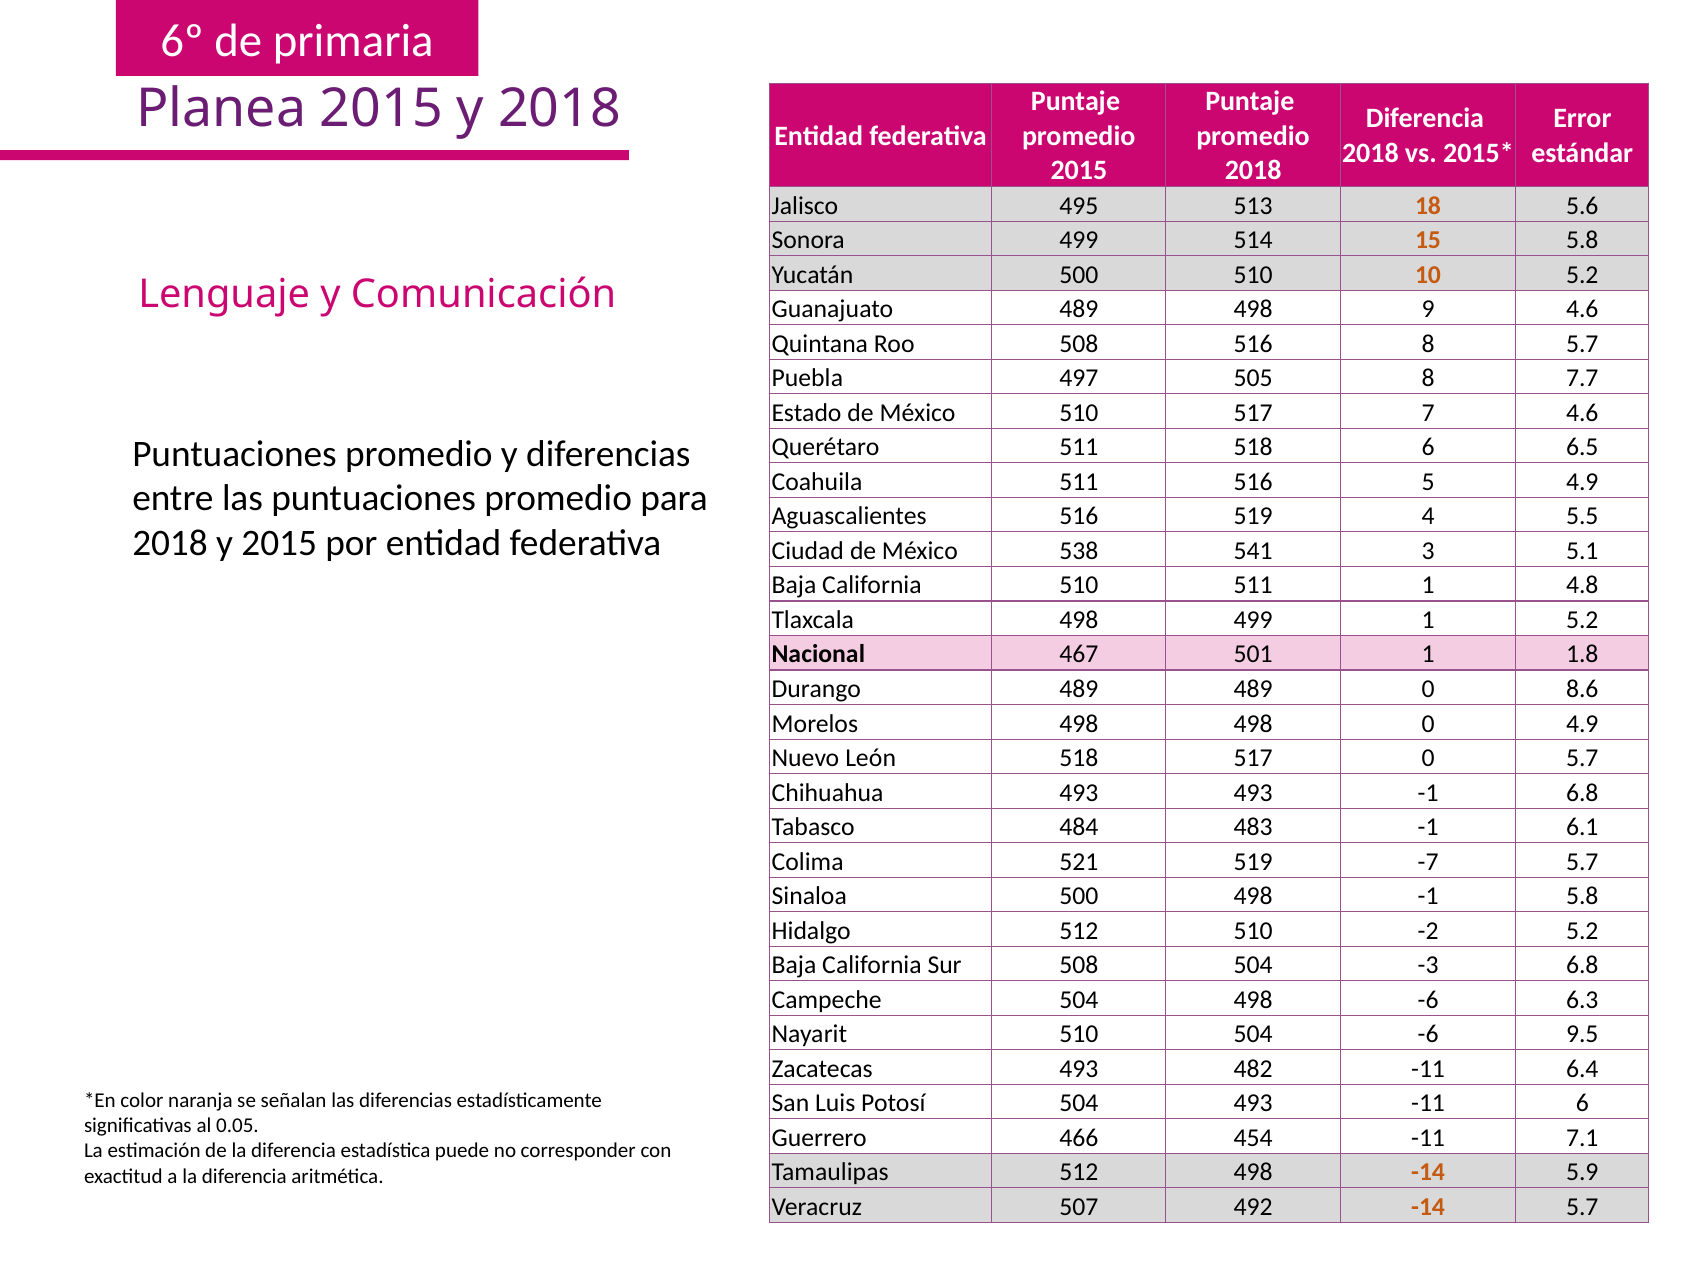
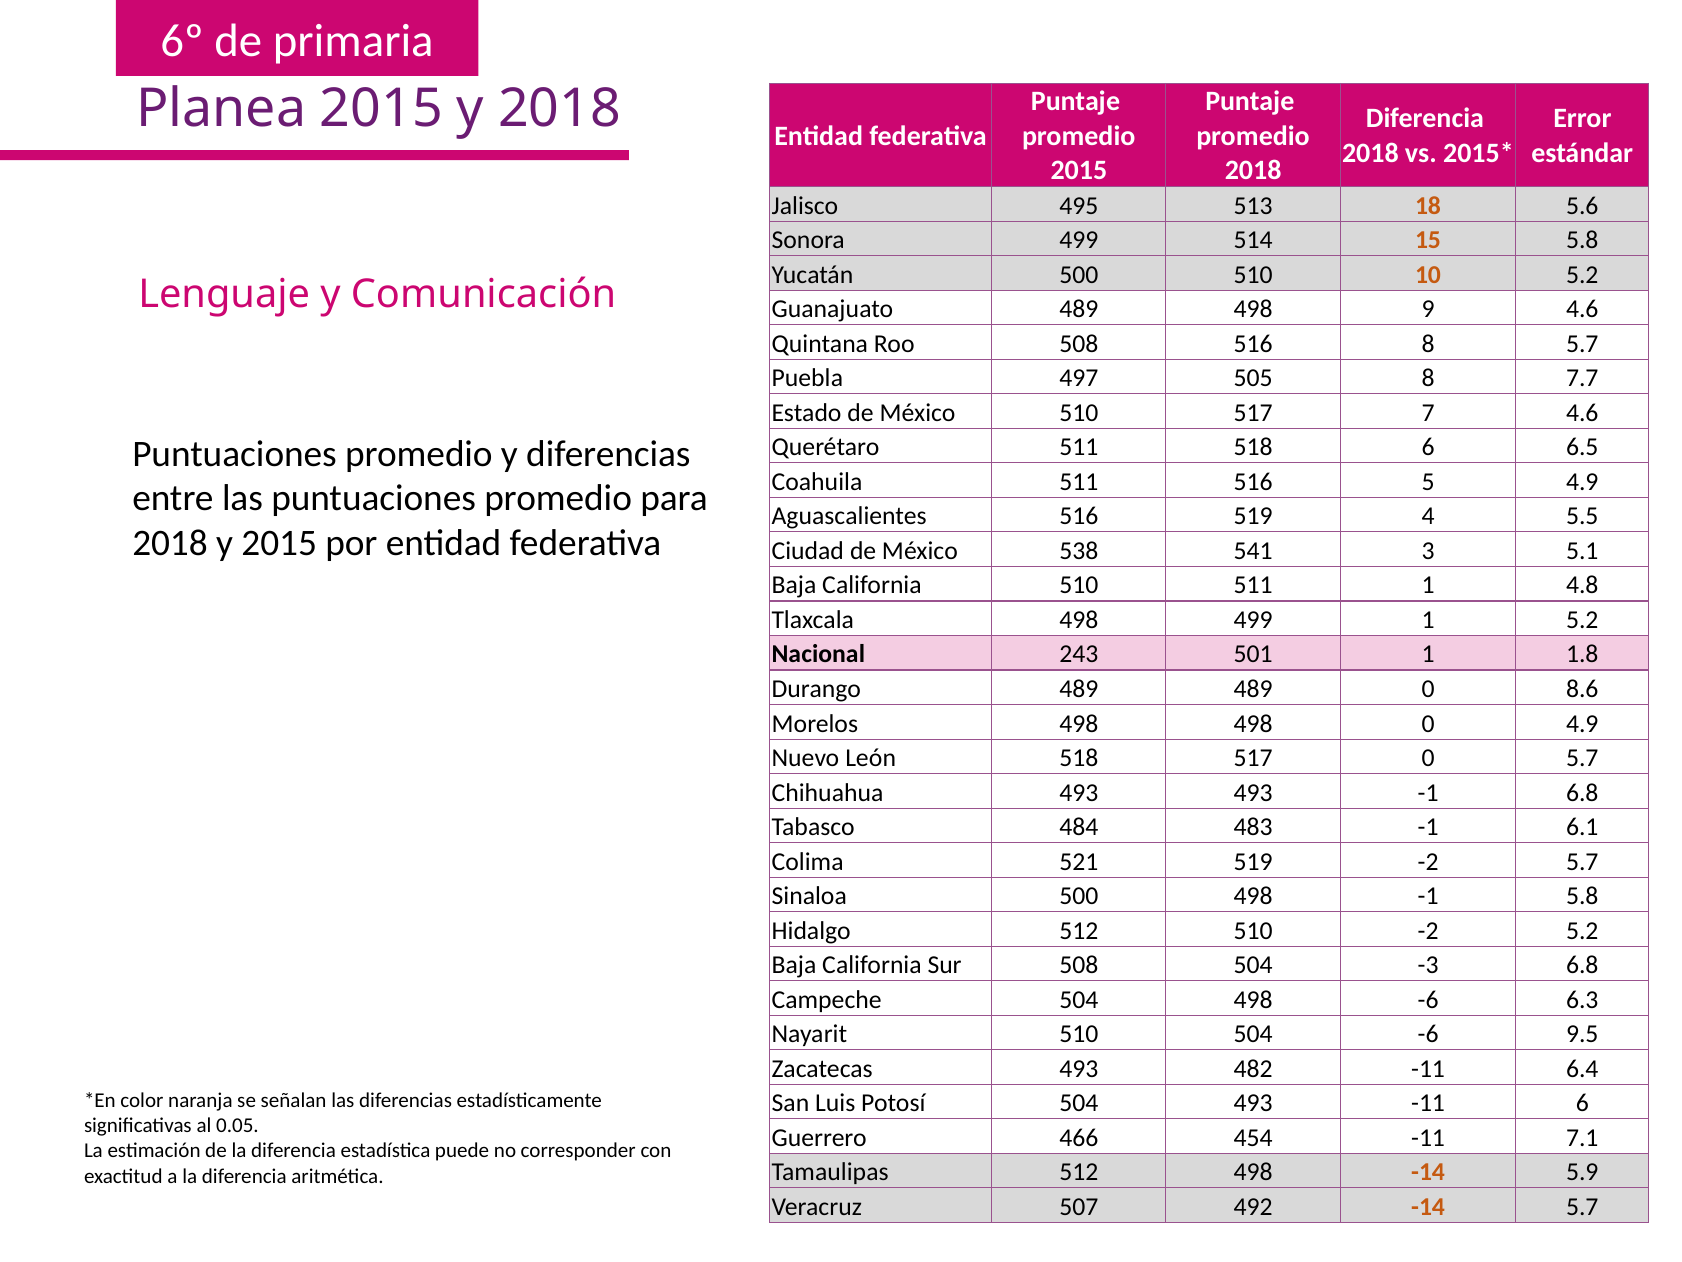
467: 467 -> 243
519 -7: -7 -> -2
